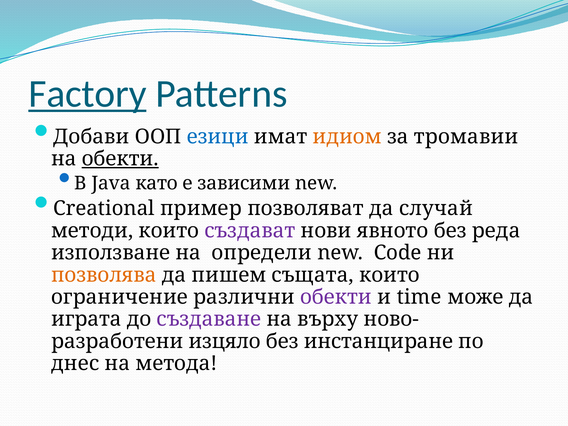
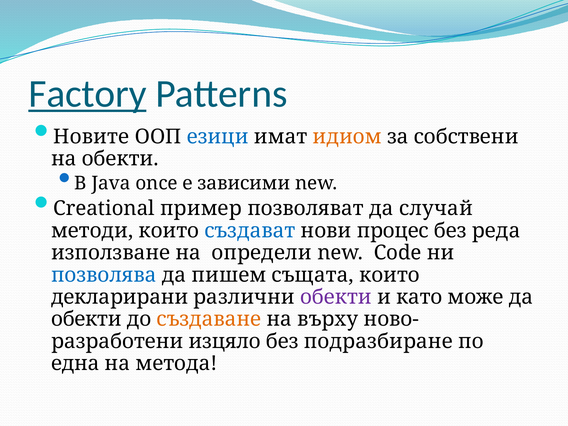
Добави: Добави -> Новите
тромавии: тромавии -> собствени
обекти at (120, 159) underline: present -> none
като: като -> once
създават colour: purple -> blue
явното: явното -> процес
позволява colour: orange -> blue
ограничение: ограничение -> декларирани
time: time -> като
играта at (86, 319): играта -> обекти
създаване colour: purple -> orange
инстанциране: инстанциране -> подразбиране
днес: днес -> една
